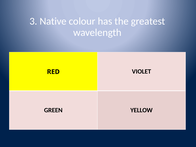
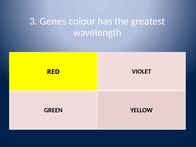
Native: Native -> Genes
